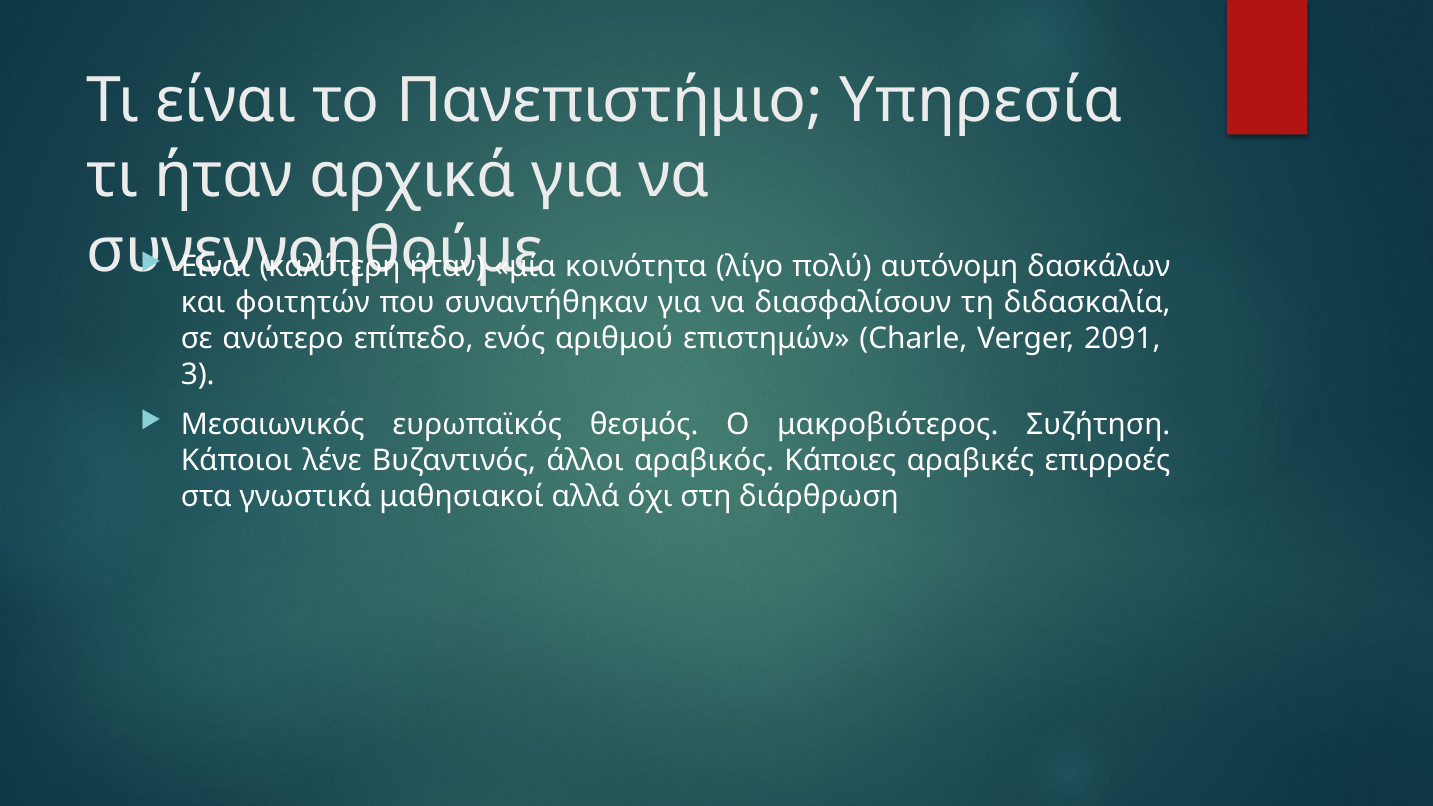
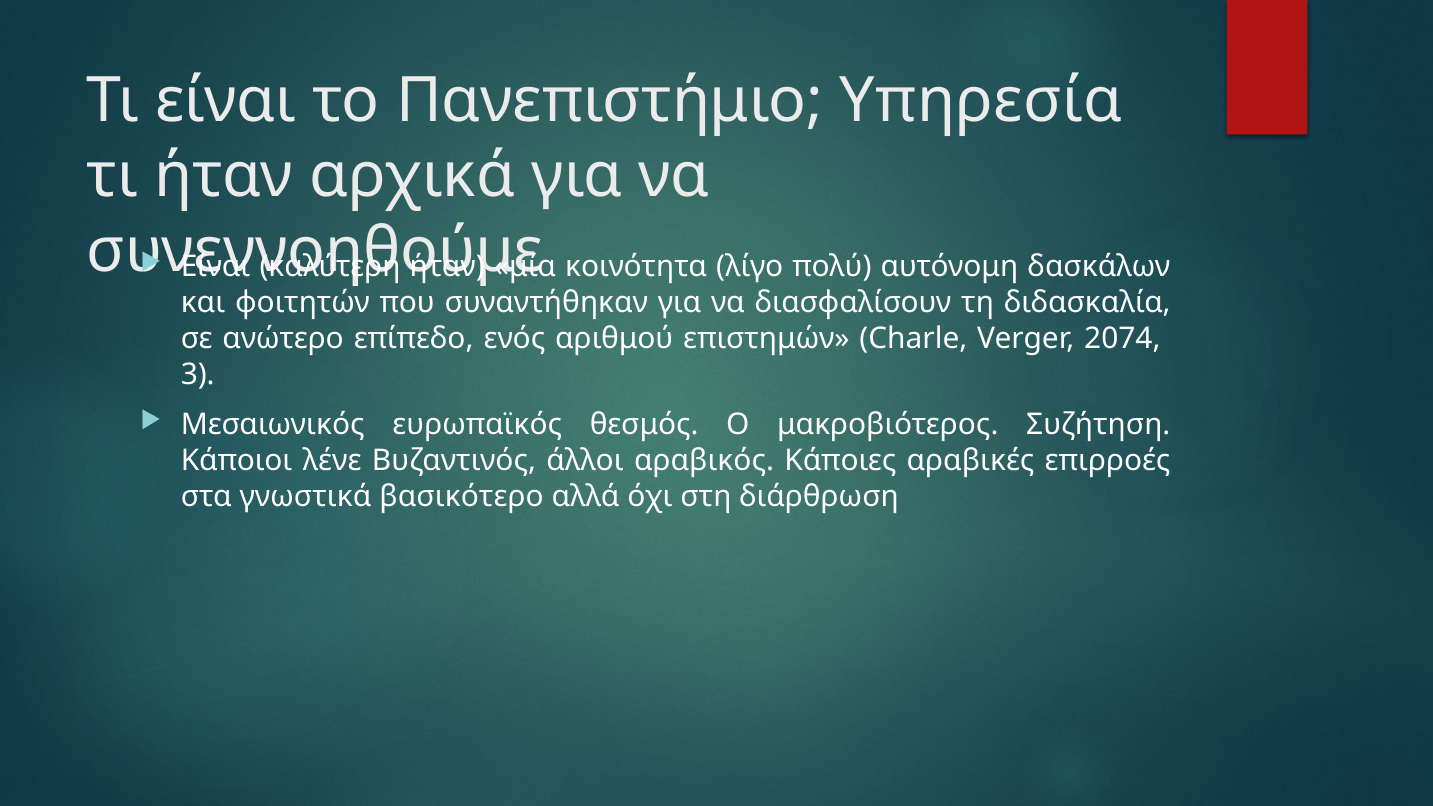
2091: 2091 -> 2074
μαθησιακοί: μαθησιακοί -> βασικότερο
